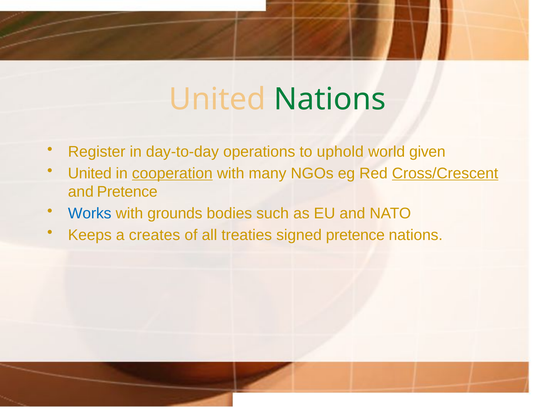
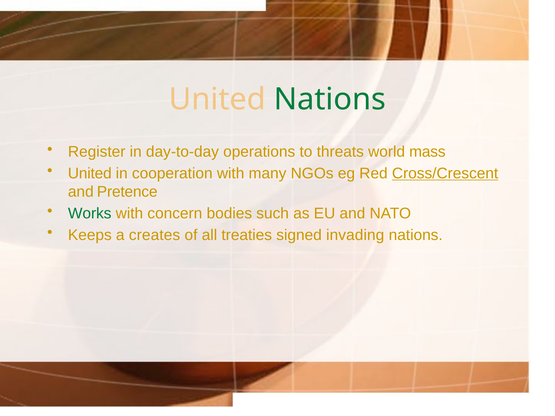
uphold: uphold -> threats
given: given -> mass
cooperation underline: present -> none
Works colour: blue -> green
grounds: grounds -> concern
signed pretence: pretence -> invading
